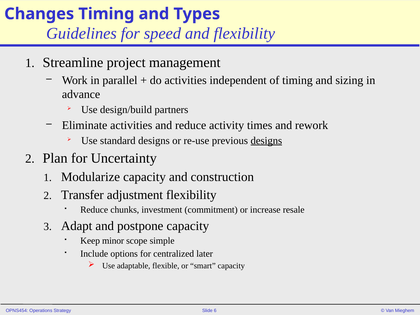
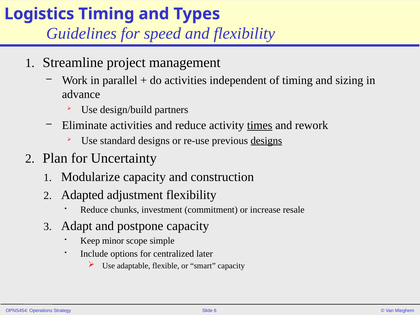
Changes: Changes -> Logistics
times underline: none -> present
Transfer: Transfer -> Adapted
